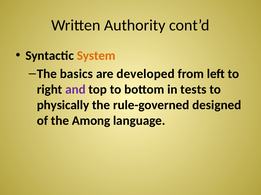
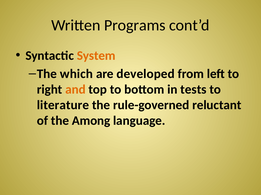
Authority: Authority -> Programs
basics: basics -> which
and colour: purple -> orange
physically: physically -> literature
designed: designed -> reluctant
